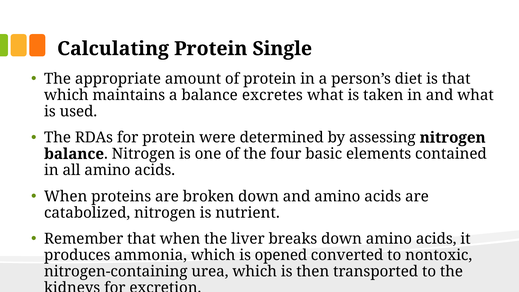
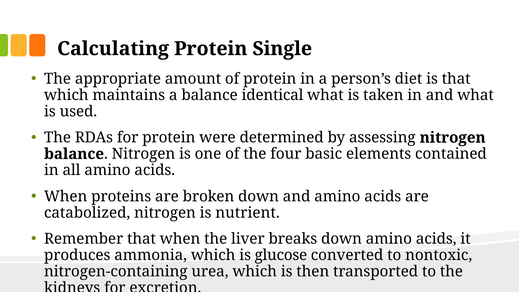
excretes: excretes -> identical
opened: opened -> glucose
